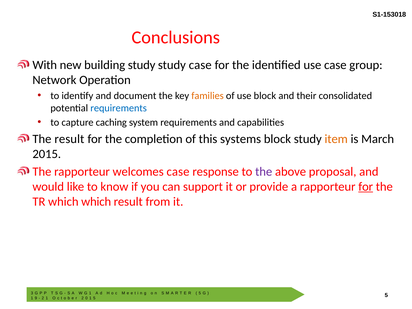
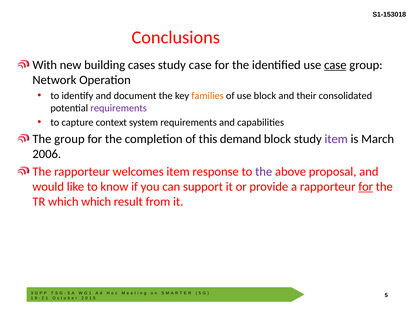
building study: study -> cases
case at (335, 65) underline: none -> present
requirements at (119, 108) colour: blue -> purple
caching: caching -> context
The result: result -> group
systems: systems -> demand
item at (336, 139) colour: orange -> purple
2015: 2015 -> 2006
welcomes case: case -> item
